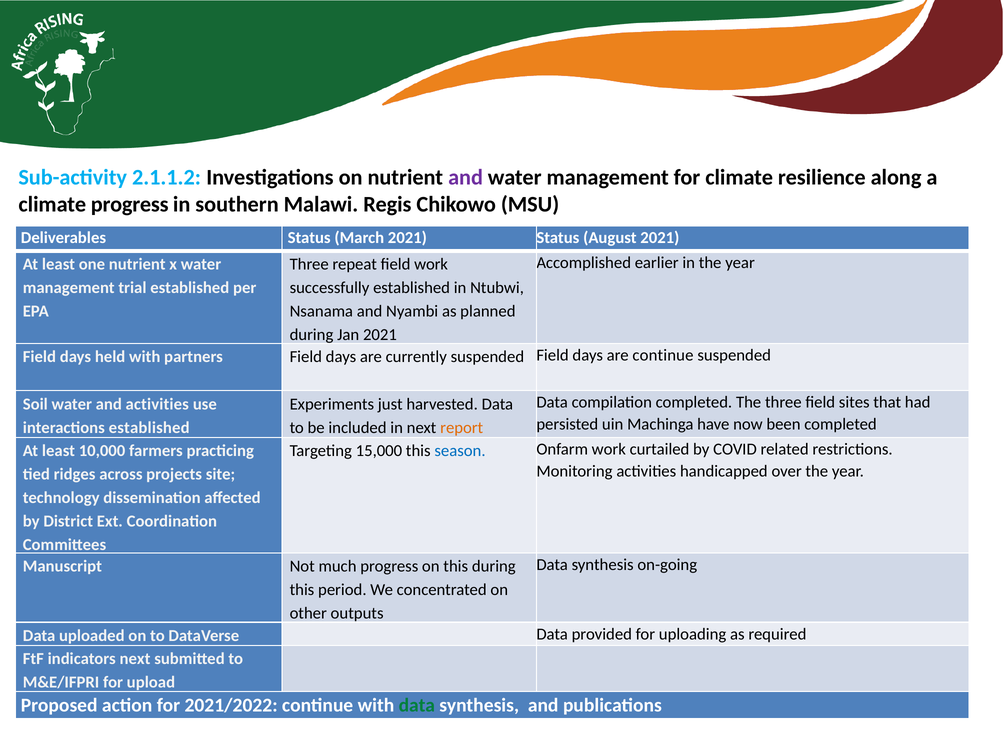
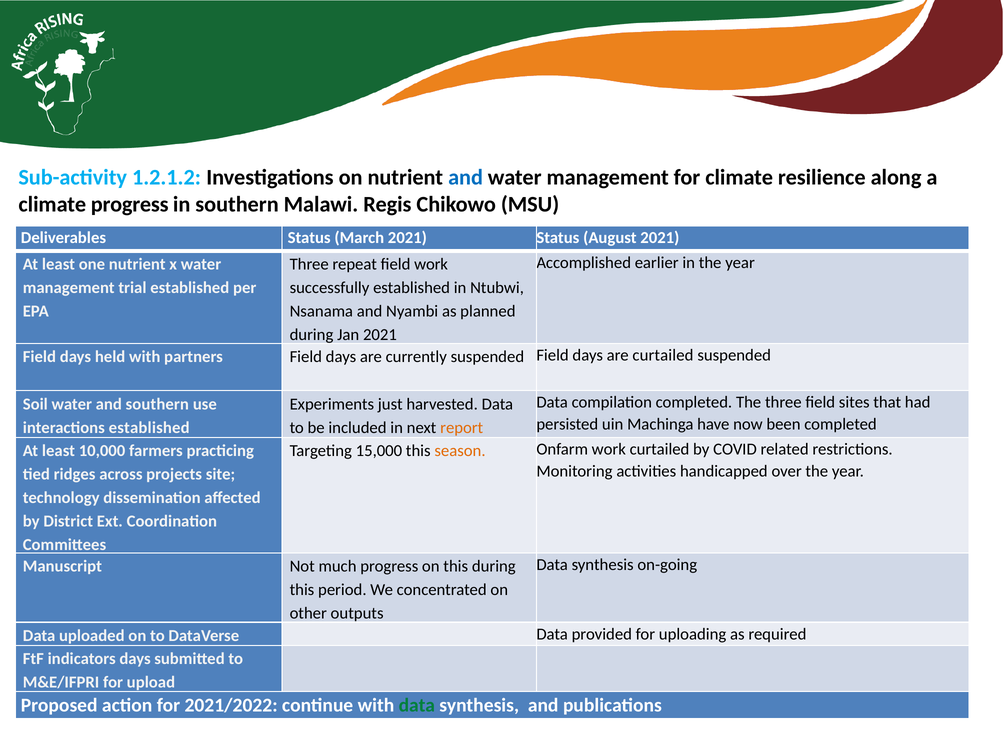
2.1.1.2: 2.1.1.2 -> 1.2.1.2
and at (466, 178) colour: purple -> blue
are continue: continue -> curtailed
and activities: activities -> southern
season colour: blue -> orange
indicators next: next -> days
